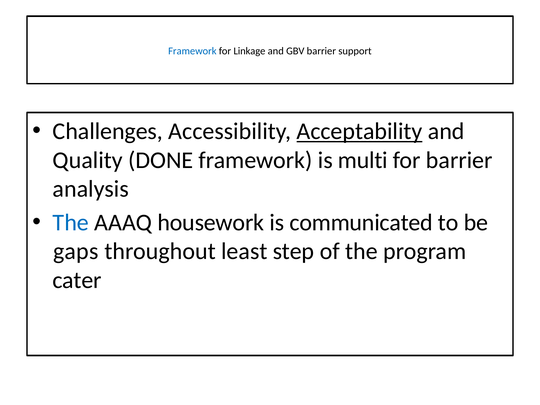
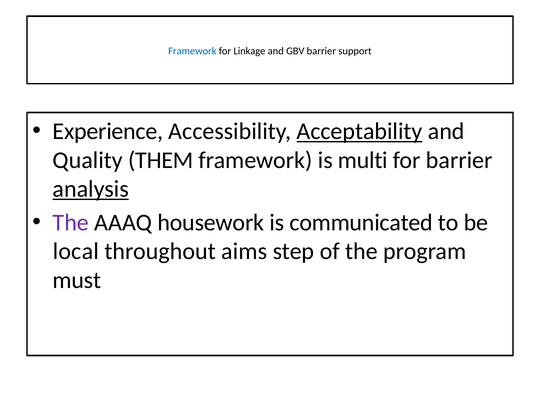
Challenges: Challenges -> Experience
DONE: DONE -> THEM
analysis underline: none -> present
The at (71, 223) colour: blue -> purple
gaps: gaps -> local
least: least -> aims
cater: cater -> must
